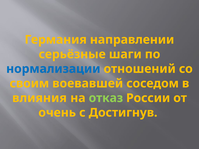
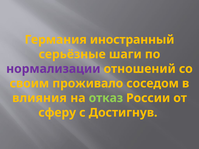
направлении: направлении -> иностранный
нормализации colour: blue -> purple
воевавшей: воевавшей -> проживало
очень: очень -> сферу
